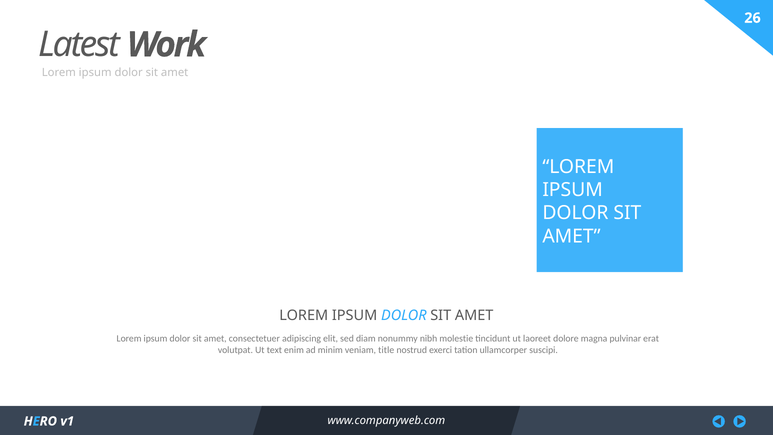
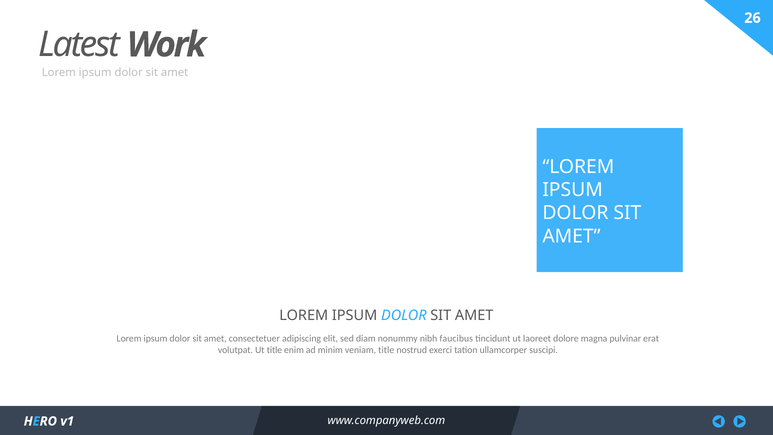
molestie: molestie -> faucibus
Ut text: text -> title
